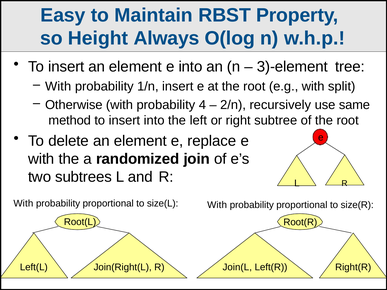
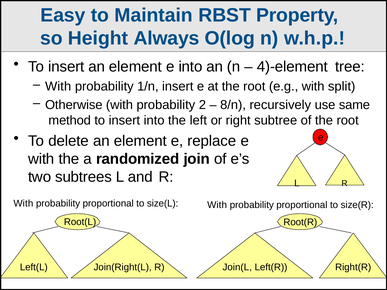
3)-element: 3)-element -> 4)-element
4: 4 -> 2
2/n: 2/n -> 8/n
